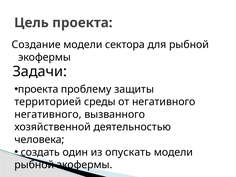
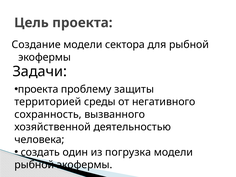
негативного at (48, 114): негативного -> сохранность
опускать: опускать -> погрузка
